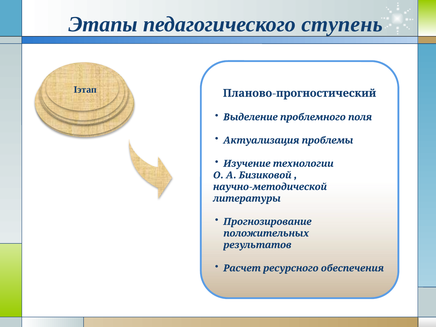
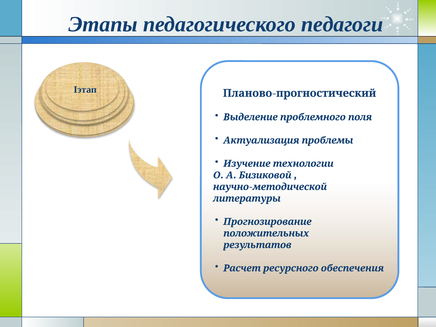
ступень: ступень -> педагоги
